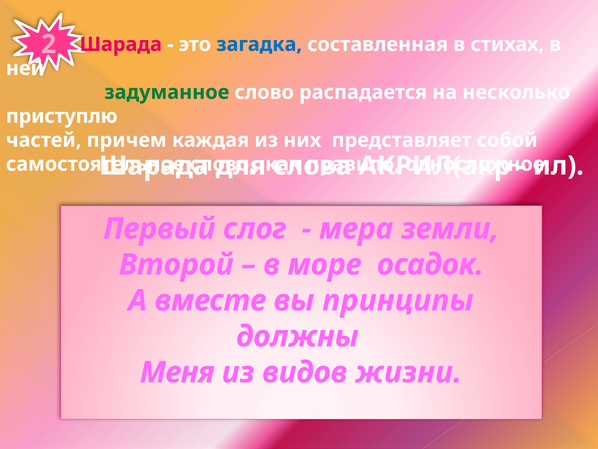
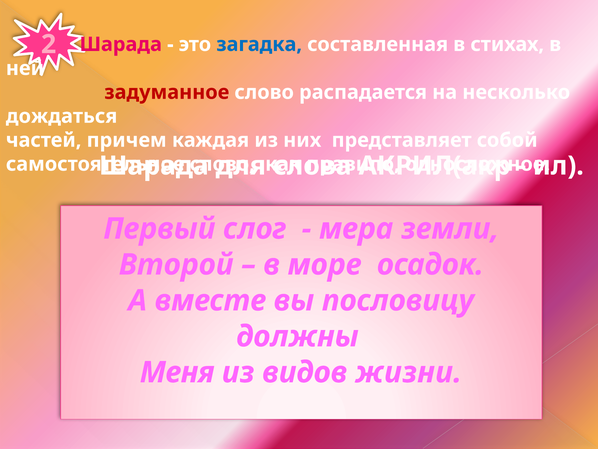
задуманное colour: green -> red
приступлю: приступлю -> дождаться
принципы: принципы -> пословицу
